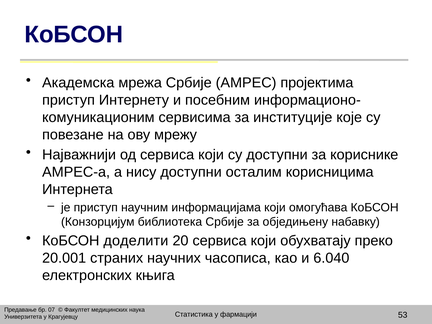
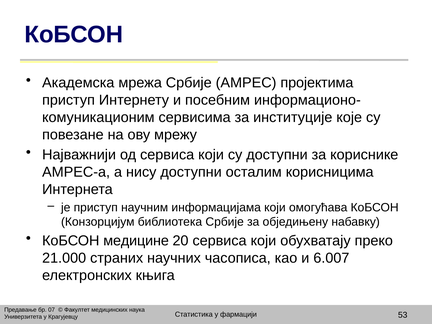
доделити: доделити -> медицине
20.001: 20.001 -> 21.000
6.040: 6.040 -> 6.007
